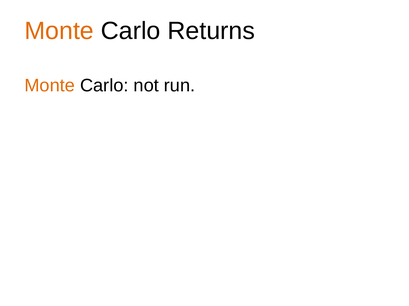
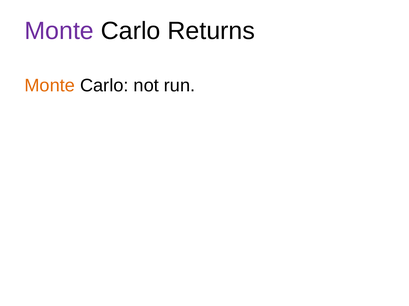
Monte at (59, 31) colour: orange -> purple
